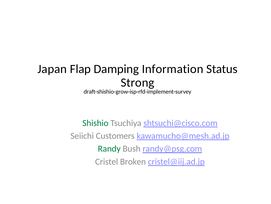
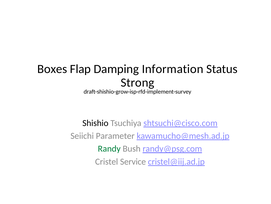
Japan: Japan -> Boxes
Shishio colour: green -> black
Customers: Customers -> Parameter
Broken: Broken -> Service
